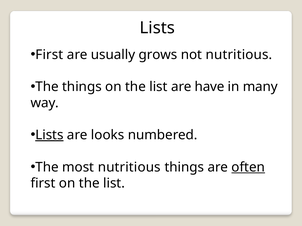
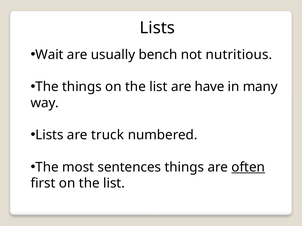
First at (49, 55): First -> Wait
grows: grows -> bench
Lists at (49, 135) underline: present -> none
looks: looks -> truck
most nutritious: nutritious -> sentences
